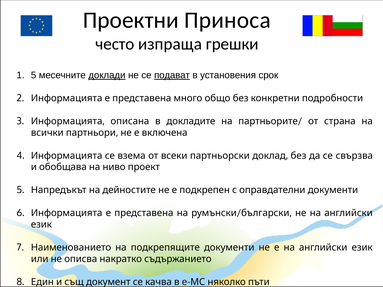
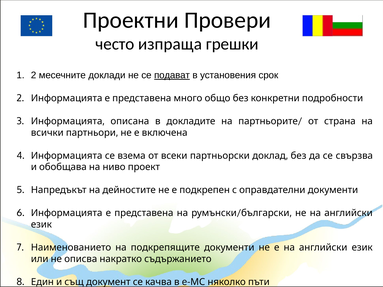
Приноса: Приноса -> Провери
5 at (34, 75): 5 -> 2
доклади underline: present -> none
